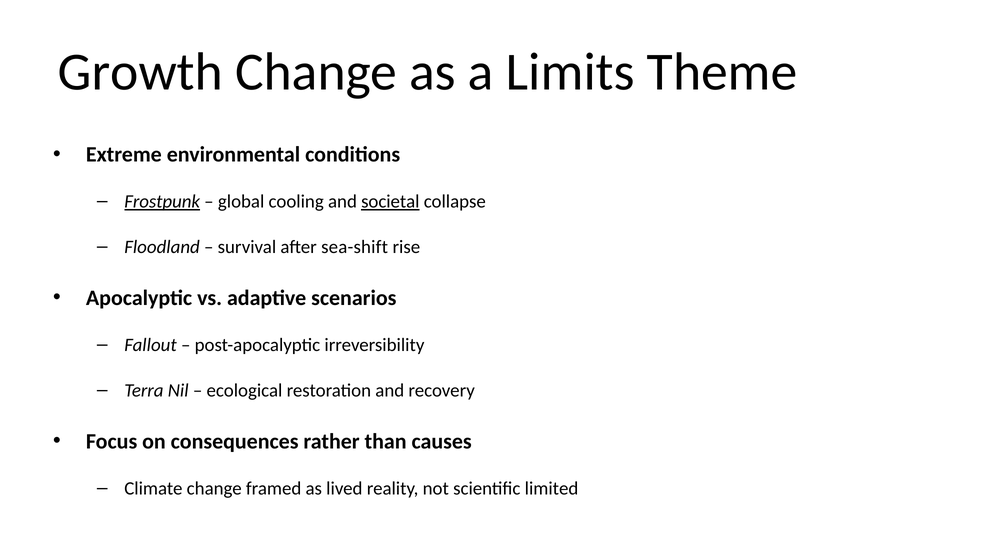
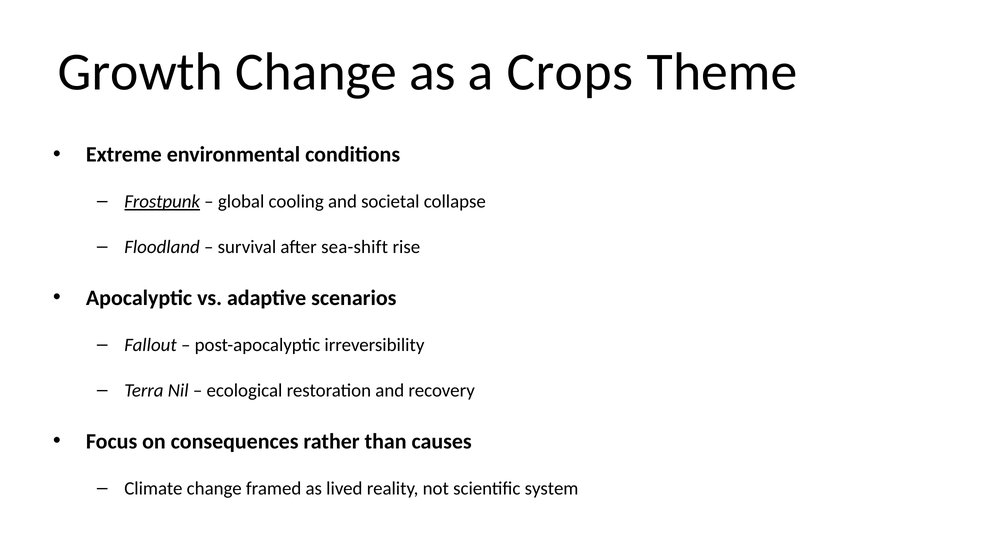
Limits: Limits -> Crops
societal underline: present -> none
limited: limited -> system
